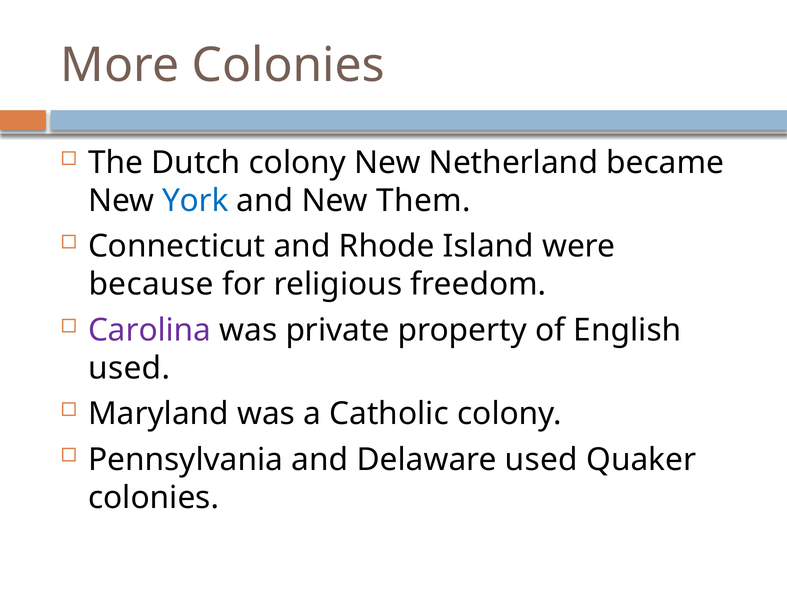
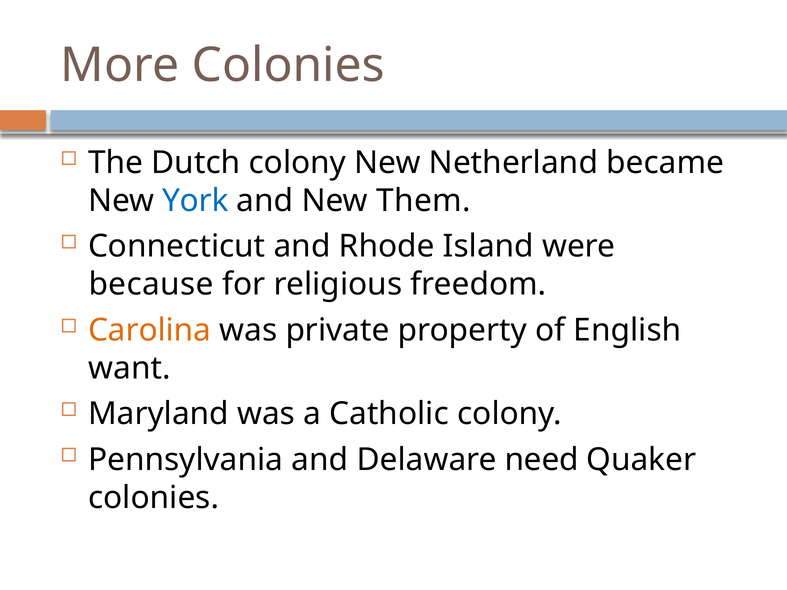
Carolina colour: purple -> orange
used at (129, 368): used -> want
Delaware used: used -> need
